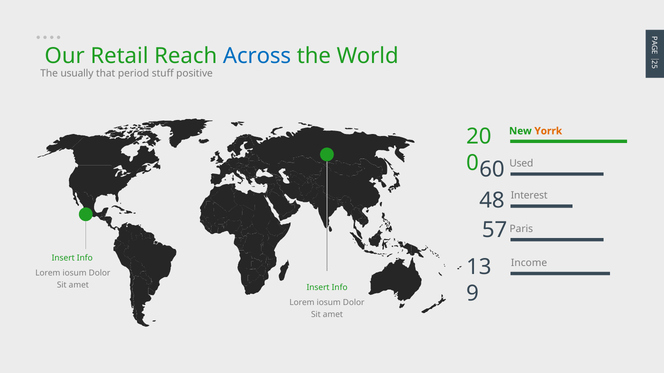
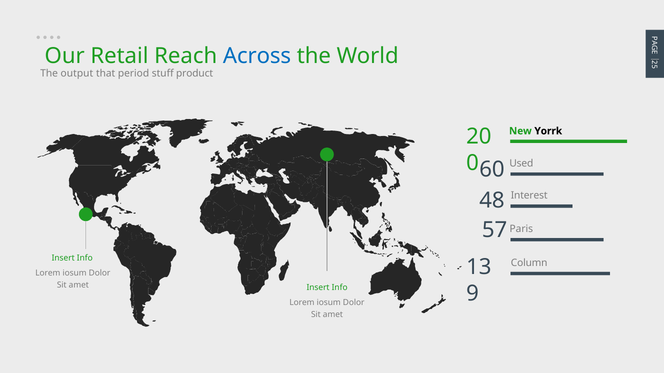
usually: usually -> output
positive: positive -> product
Yorrk colour: orange -> black
Income: Income -> Column
